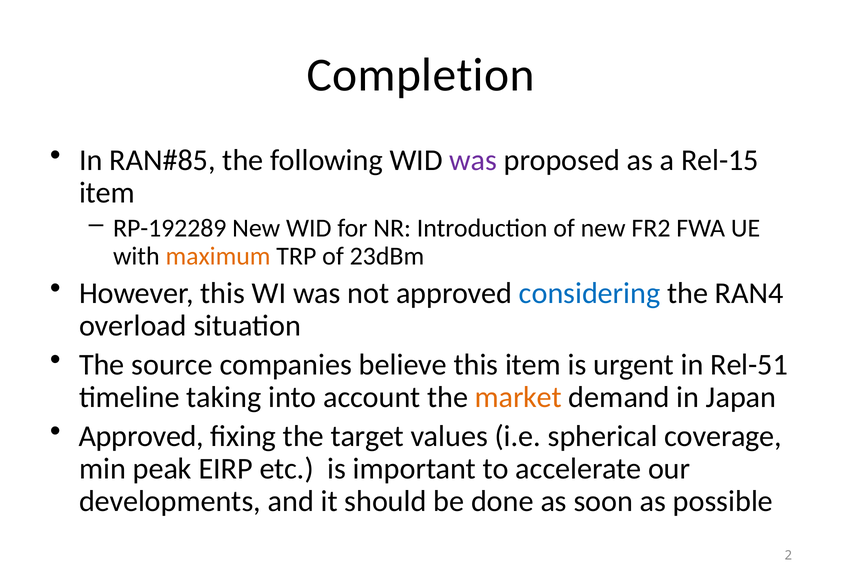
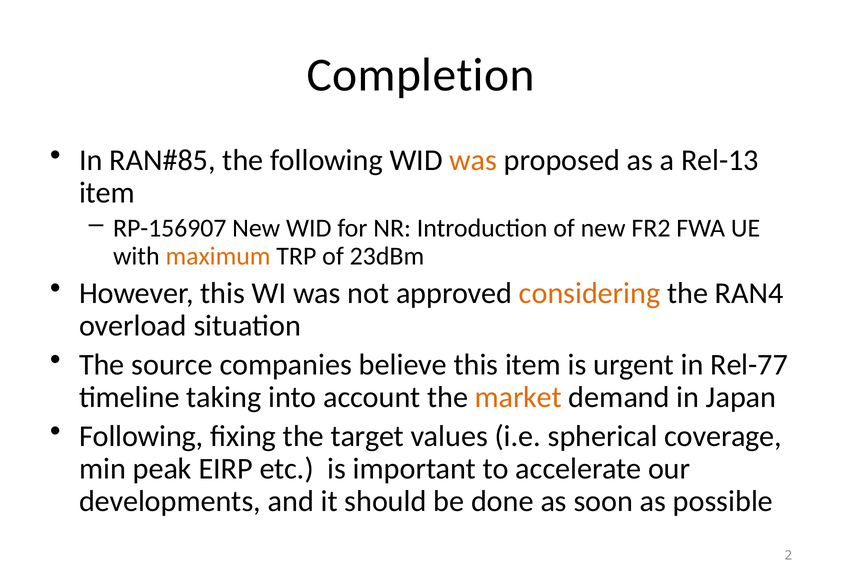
was at (473, 160) colour: purple -> orange
Rel-15: Rel-15 -> Rel-13
RP-192289: RP-192289 -> RP-156907
considering colour: blue -> orange
Rel-51: Rel-51 -> Rel-77
Approved at (141, 436): Approved -> Following
